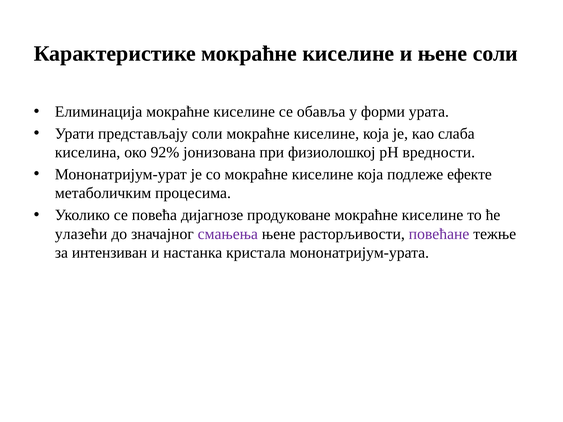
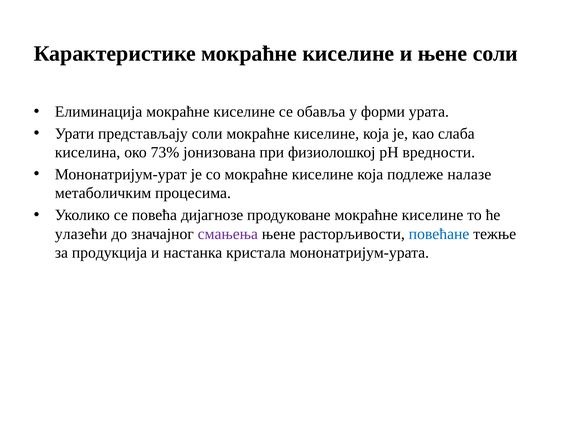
92%: 92% -> 73%
ефекте: ефекте -> налазе
повећане colour: purple -> blue
интензиван: интензиван -> продукција
